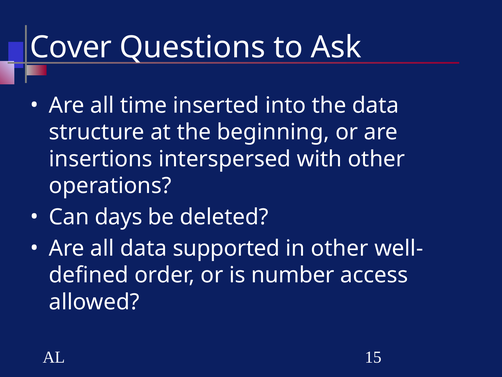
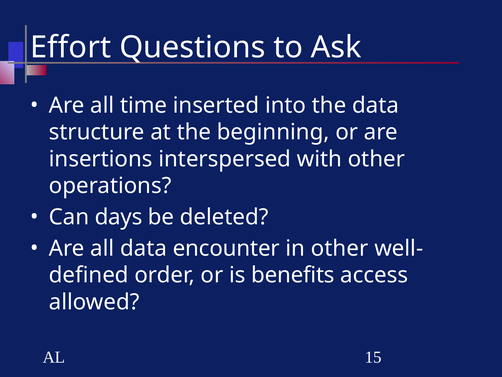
Cover: Cover -> Effort
supported: supported -> encounter
number: number -> benefits
